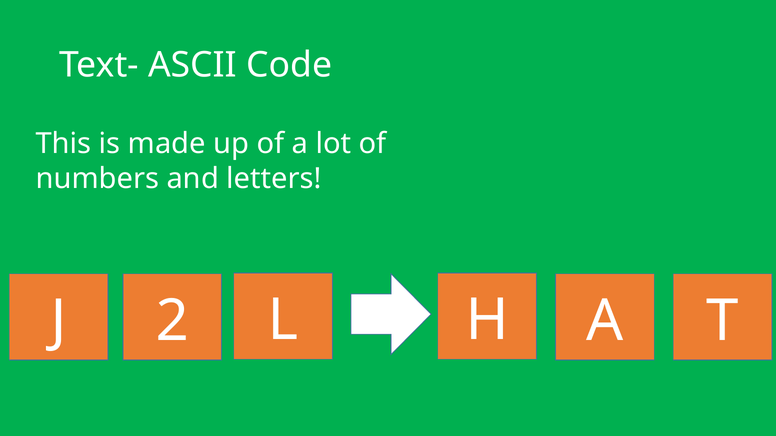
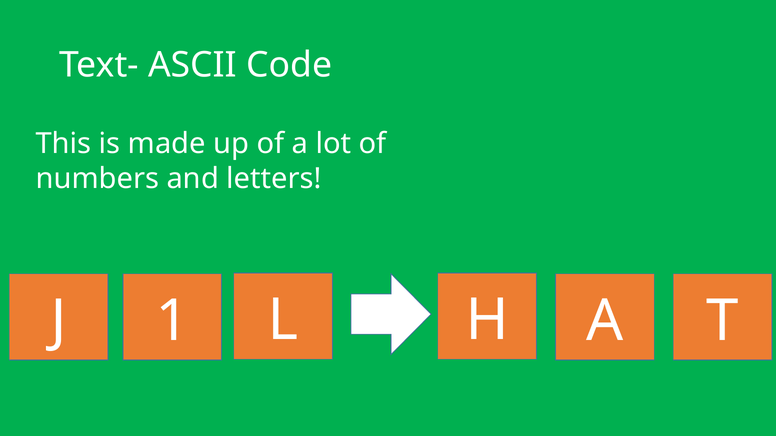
2: 2 -> 1
